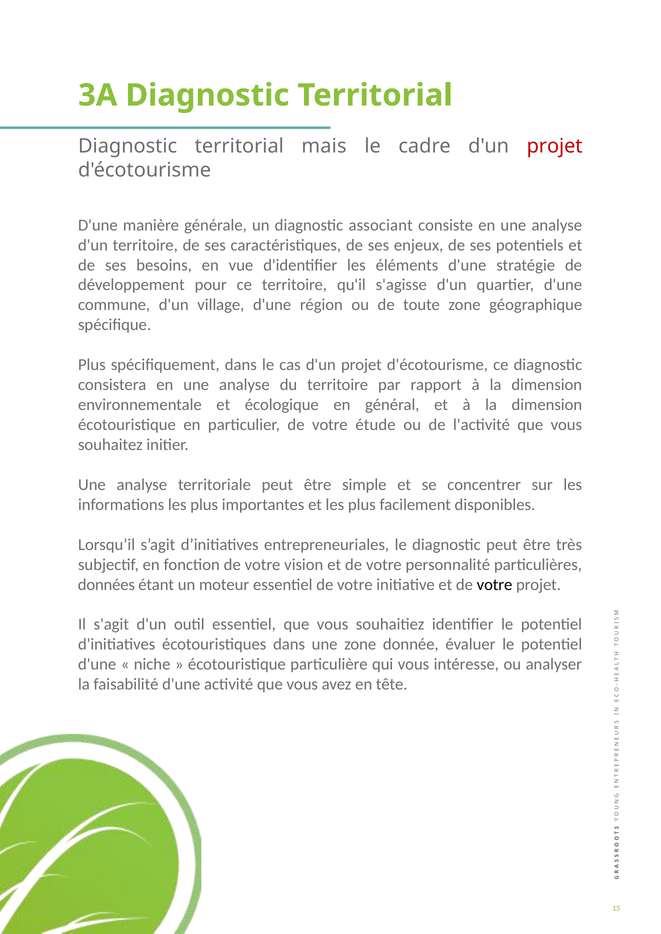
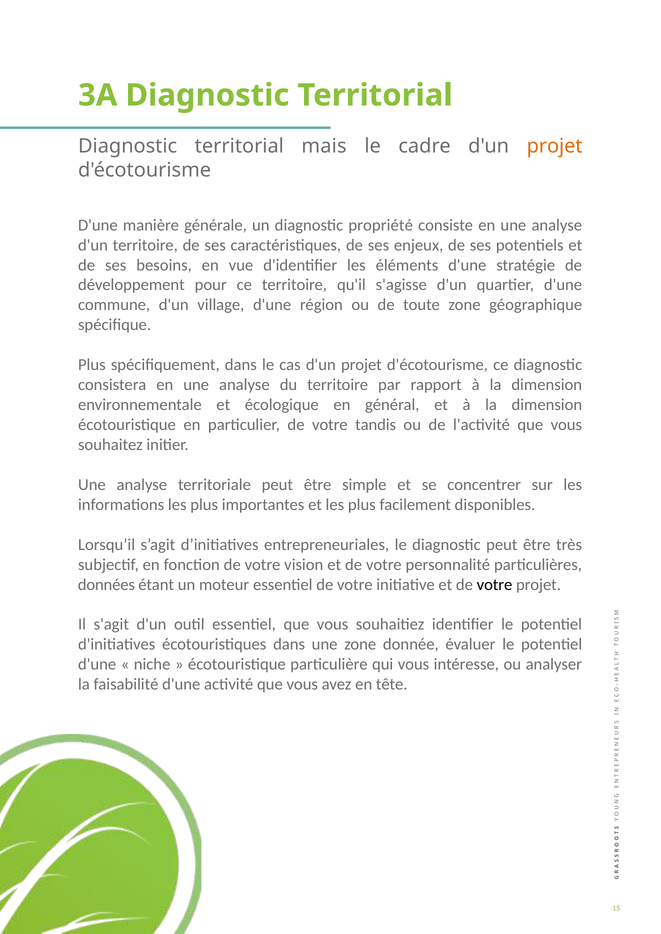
projet at (555, 146) colour: red -> orange
associant: associant -> propriété
étude: étude -> tandis
